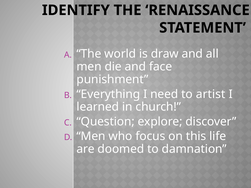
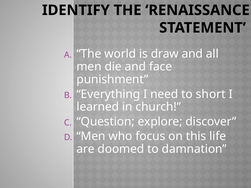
artist: artist -> short
